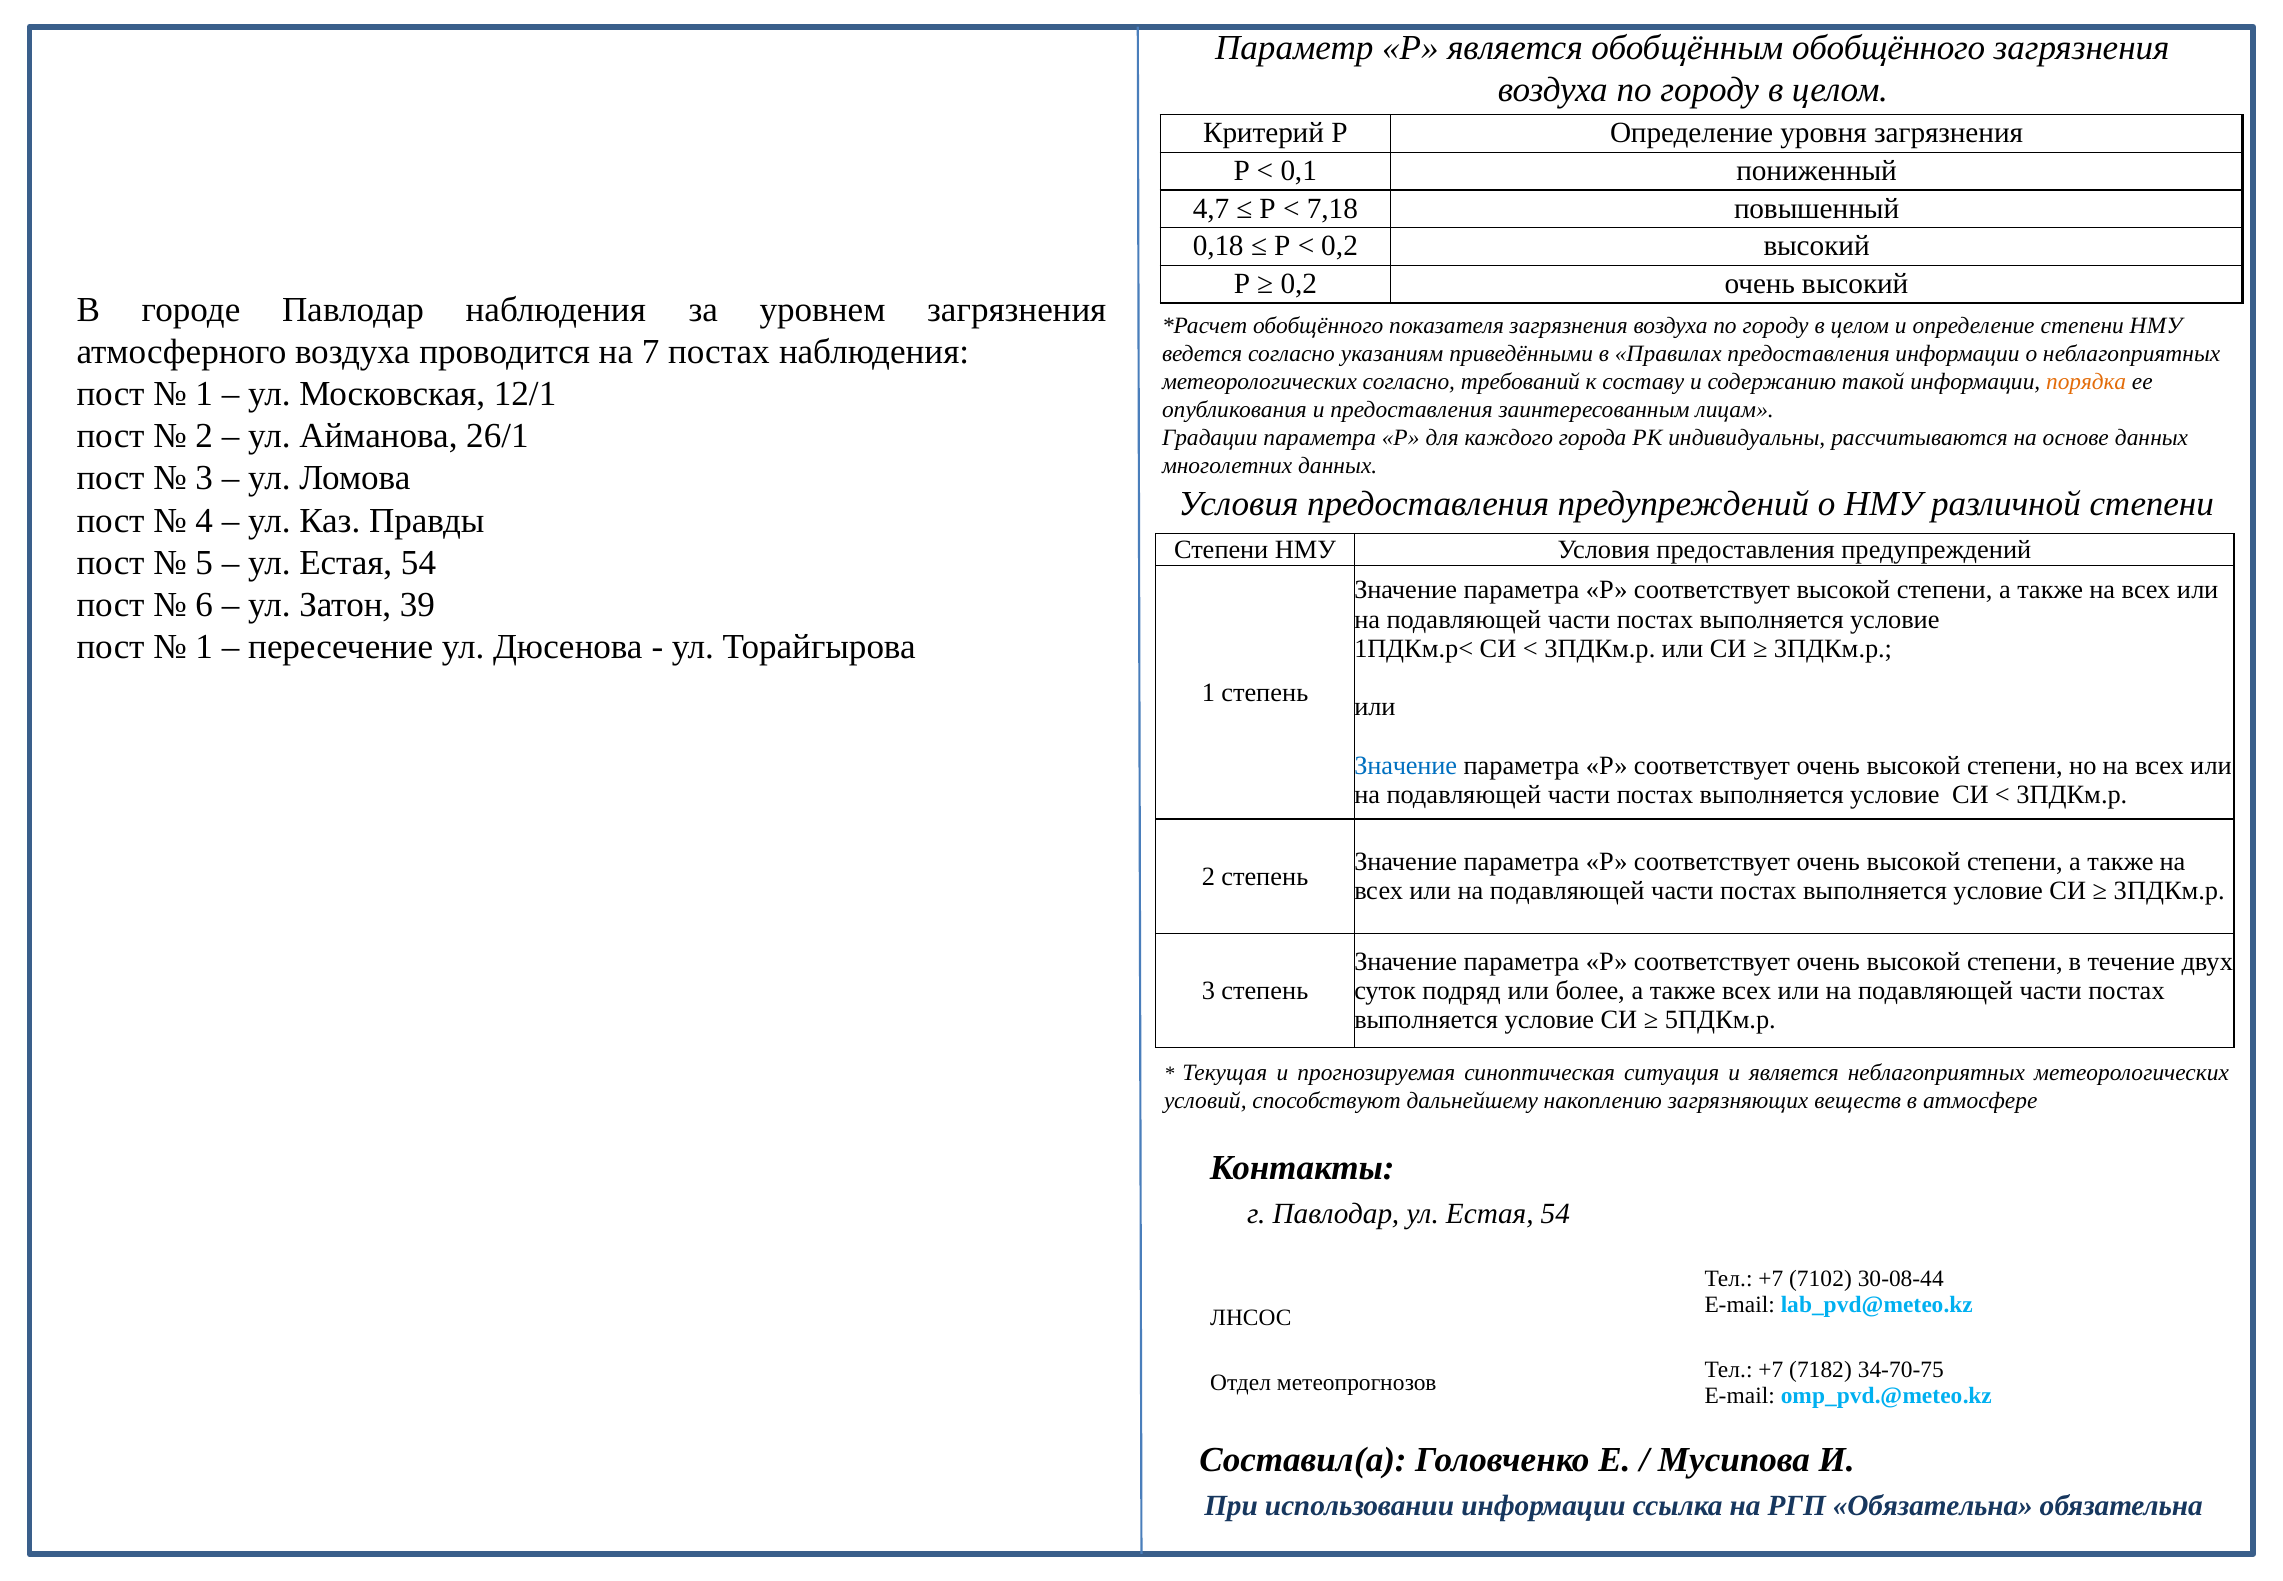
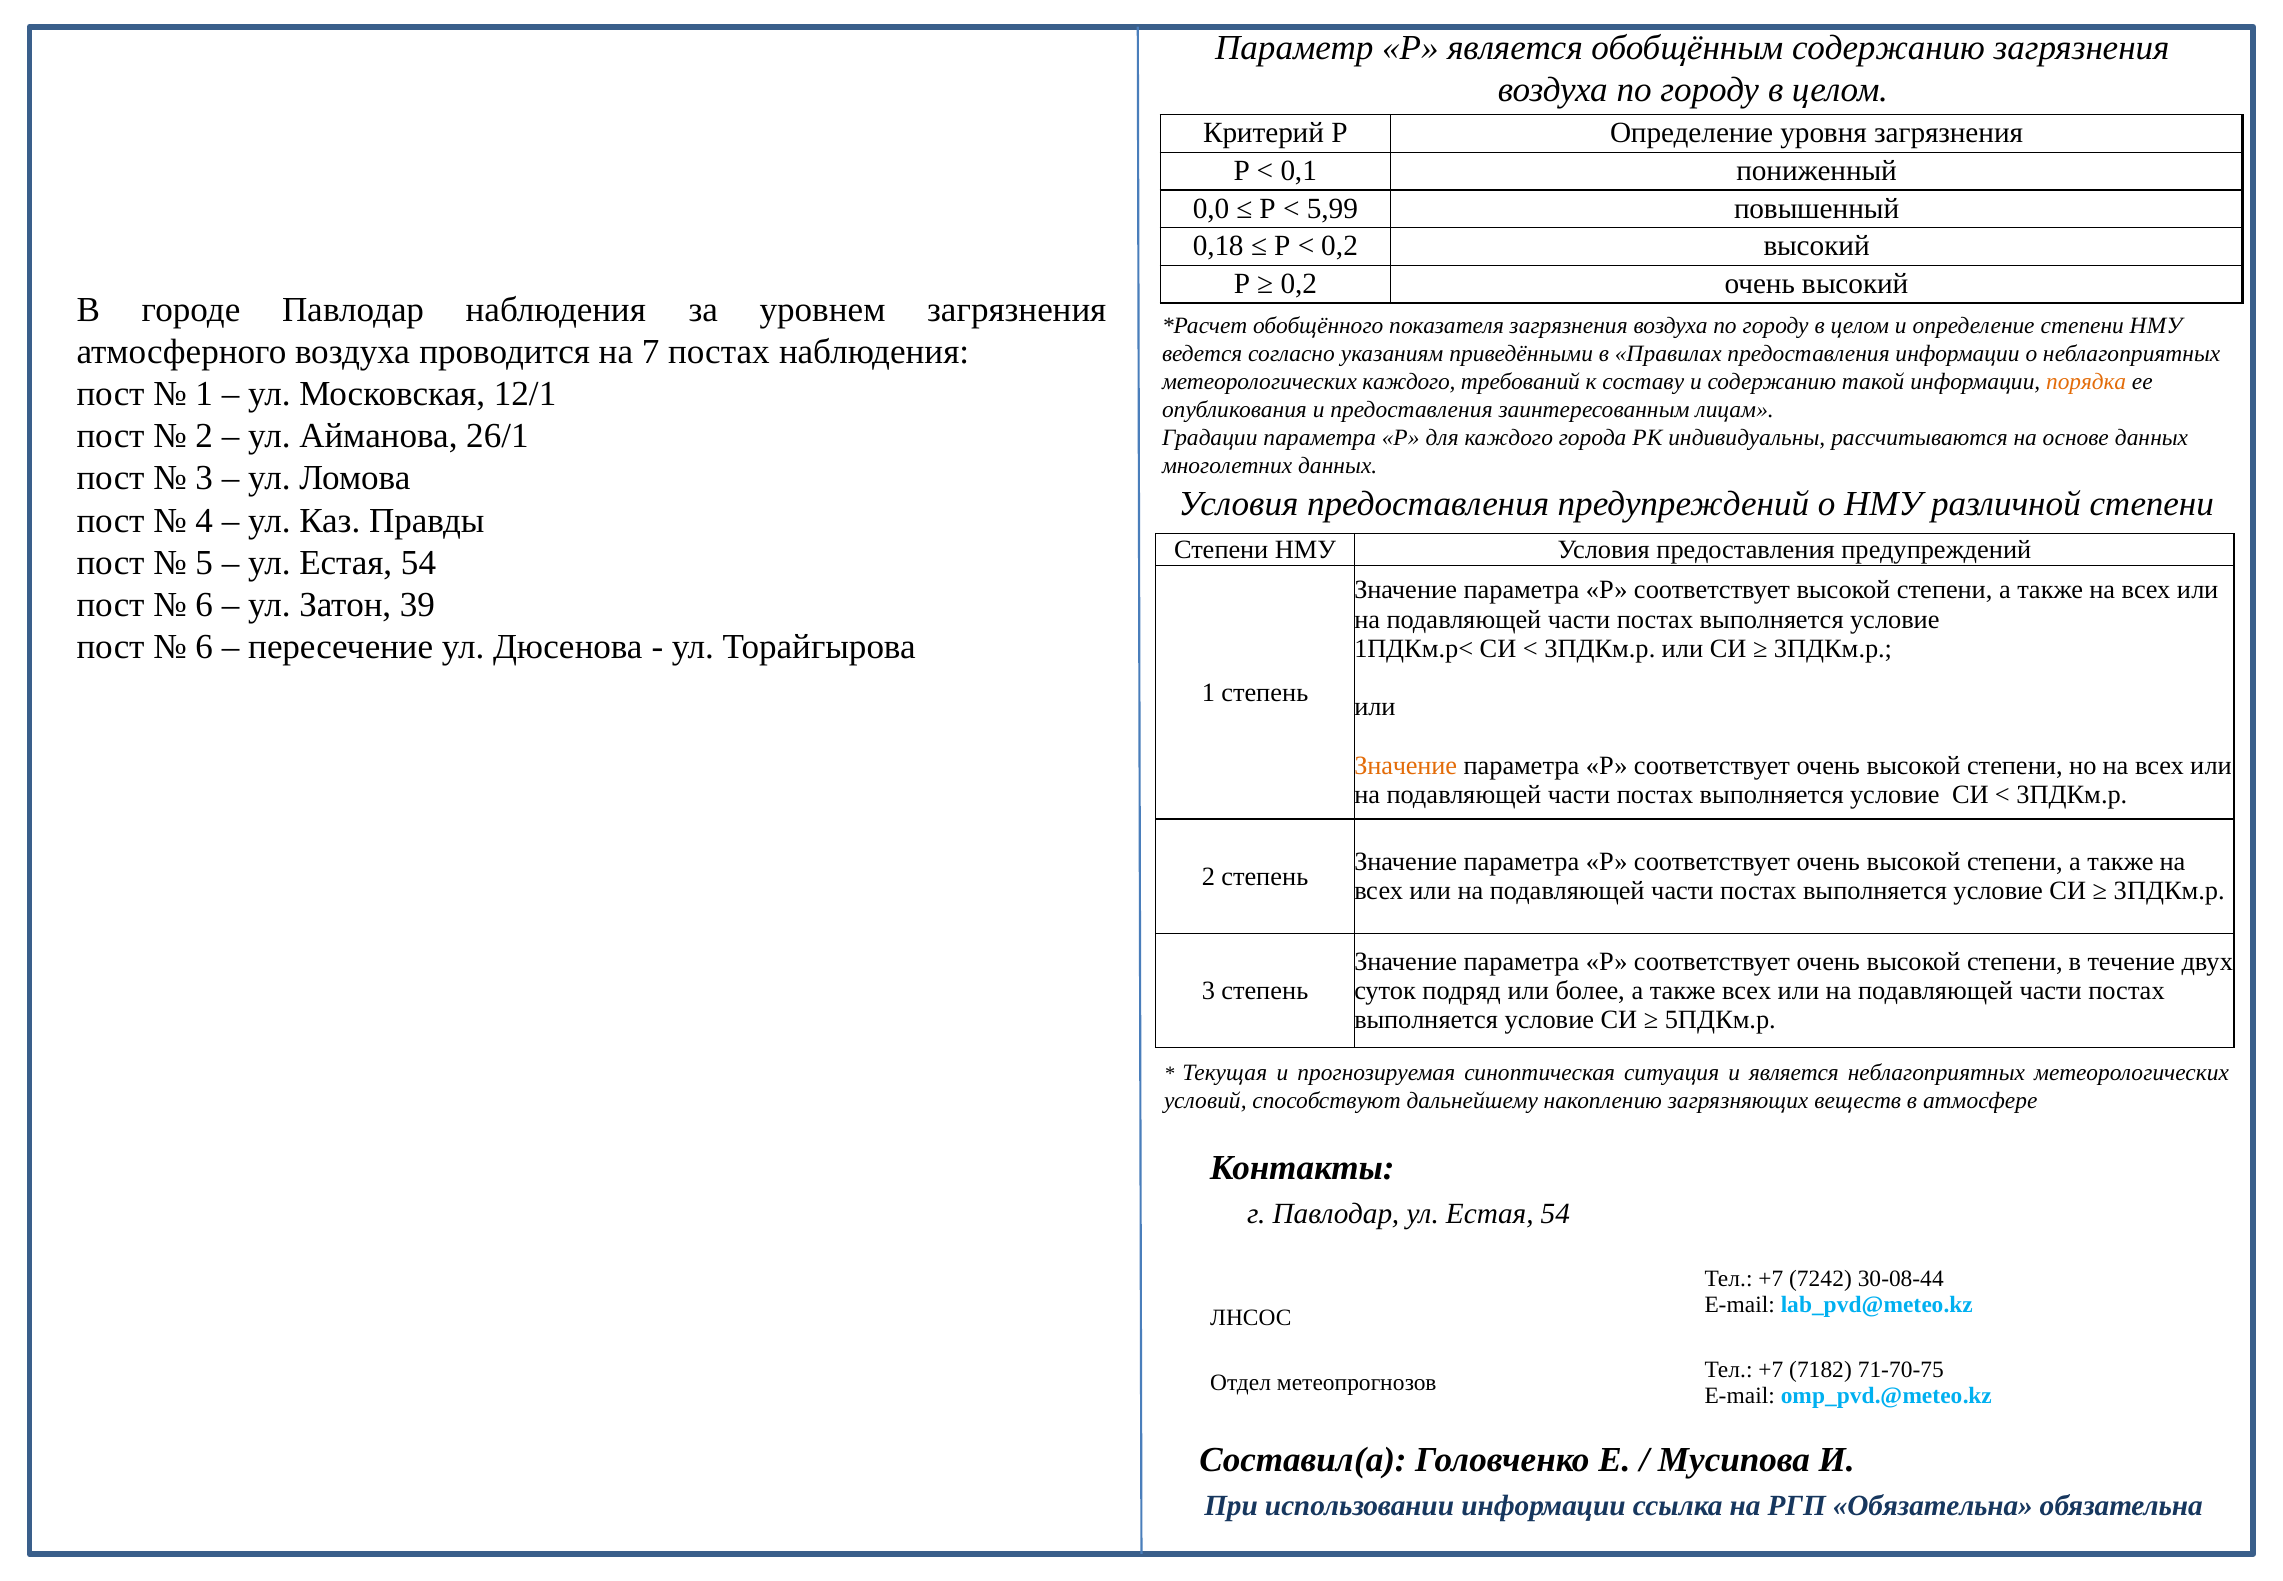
обобщённым обобщённого: обобщённого -> содержанию
4,7: 4,7 -> 0,0
7,18: 7,18 -> 5,99
метеорологических согласно: согласно -> каждого
1 at (204, 647): 1 -> 6
Значение at (1406, 765) colour: blue -> orange
7102: 7102 -> 7242
34-70-75: 34-70-75 -> 71-70-75
